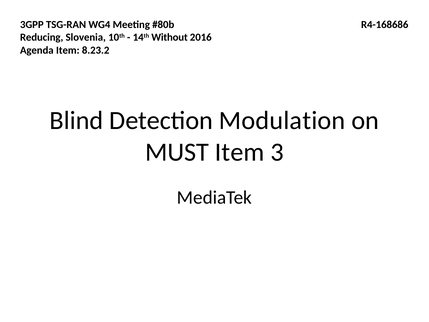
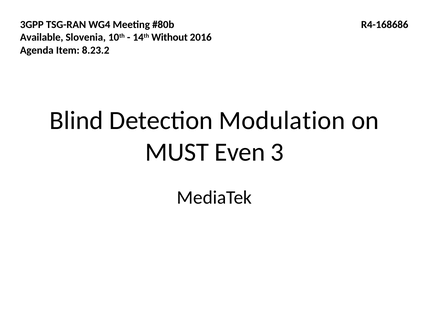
Reducing: Reducing -> Available
MUST Item: Item -> Even
